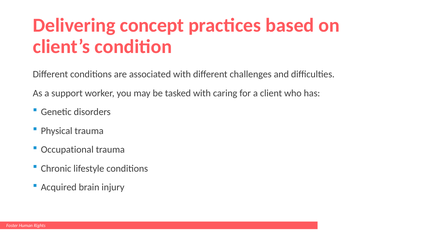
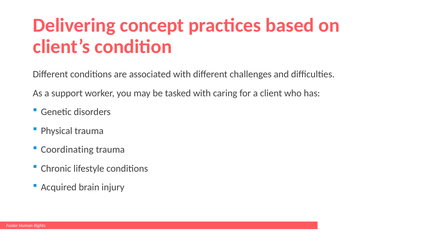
Occupational: Occupational -> Coordinating
